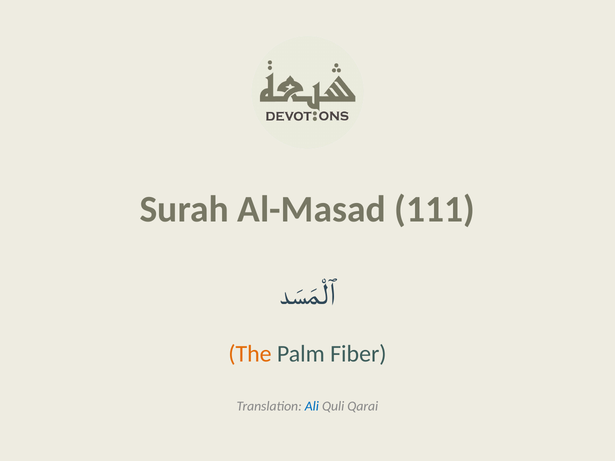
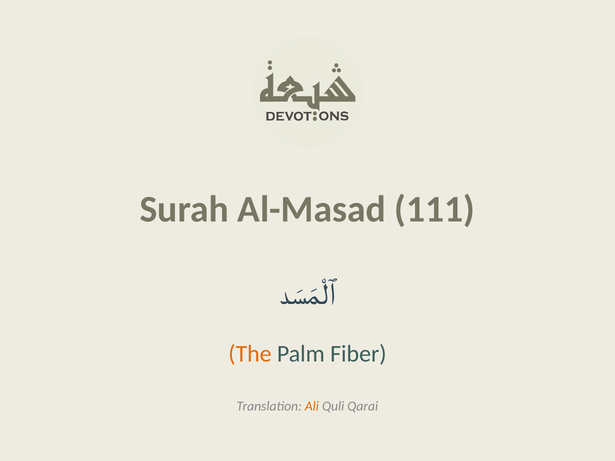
Ali colour: blue -> orange
